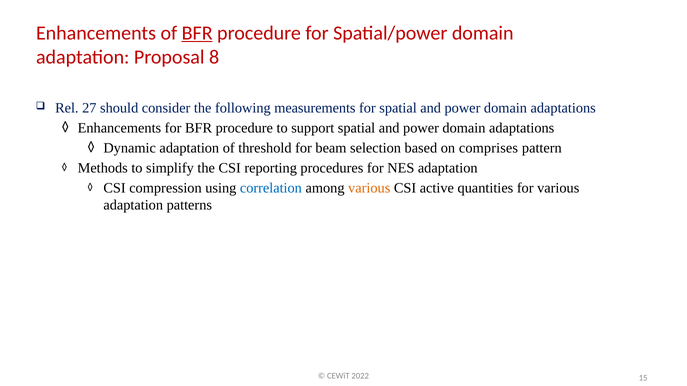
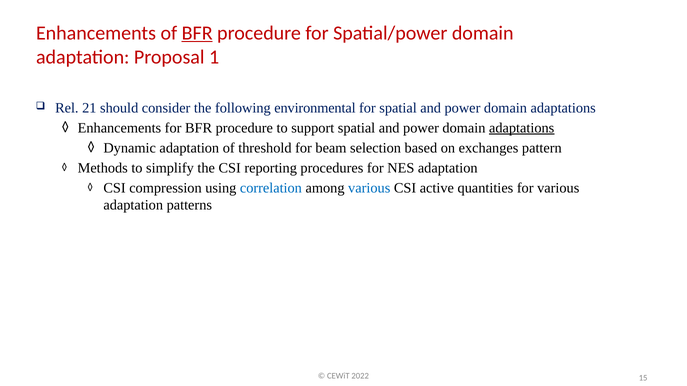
8: 8 -> 1
27: 27 -> 21
measurements: measurements -> environmental
adaptations at (522, 128) underline: none -> present
comprises: comprises -> exchanges
various at (369, 188) colour: orange -> blue
